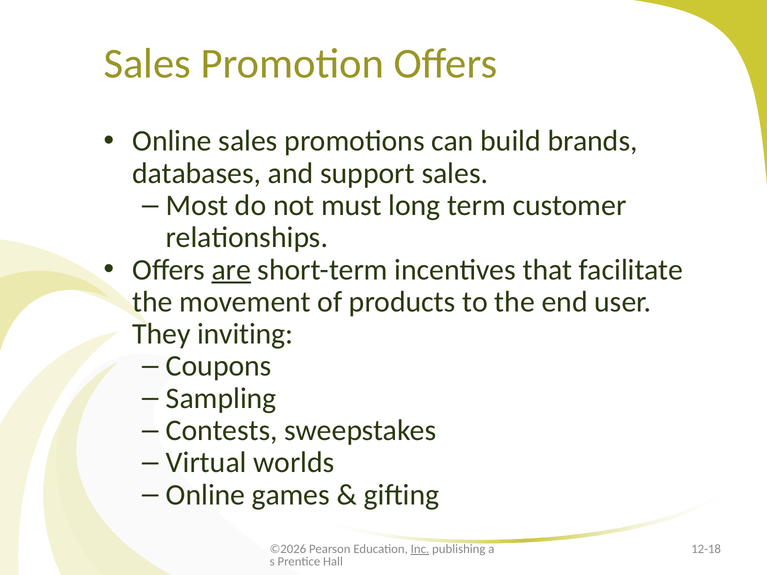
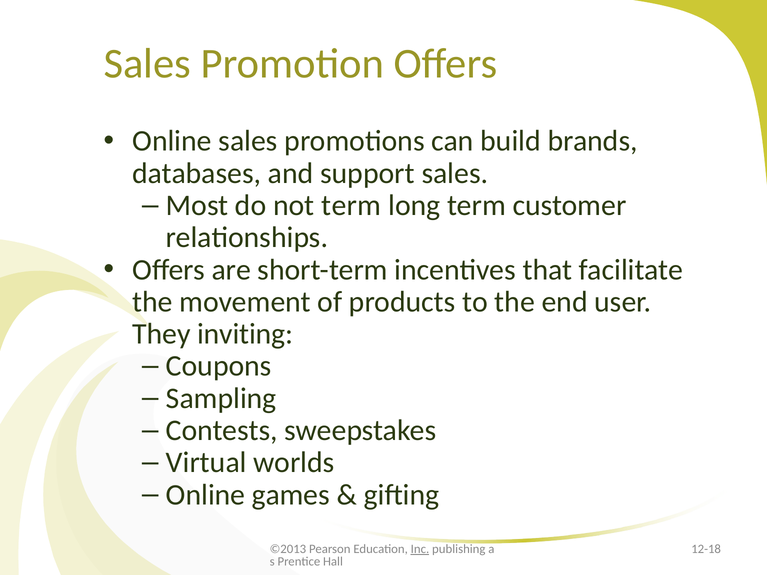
not must: must -> term
are underline: present -> none
©2026: ©2026 -> ©2013
